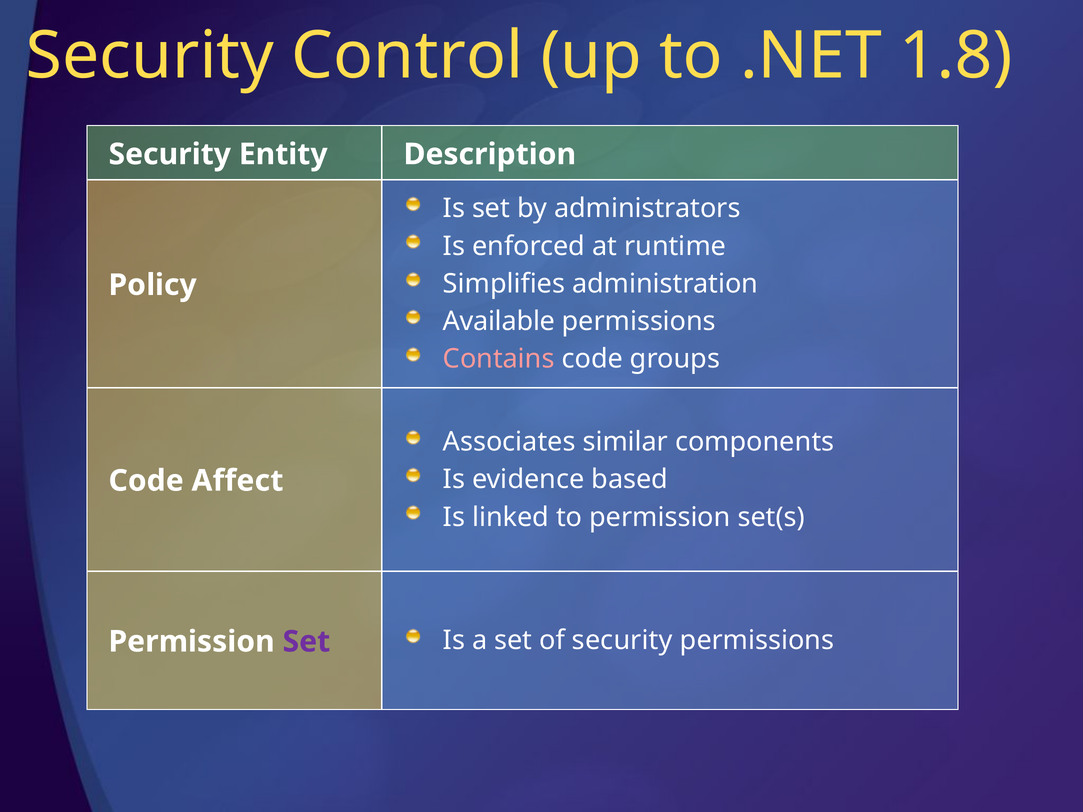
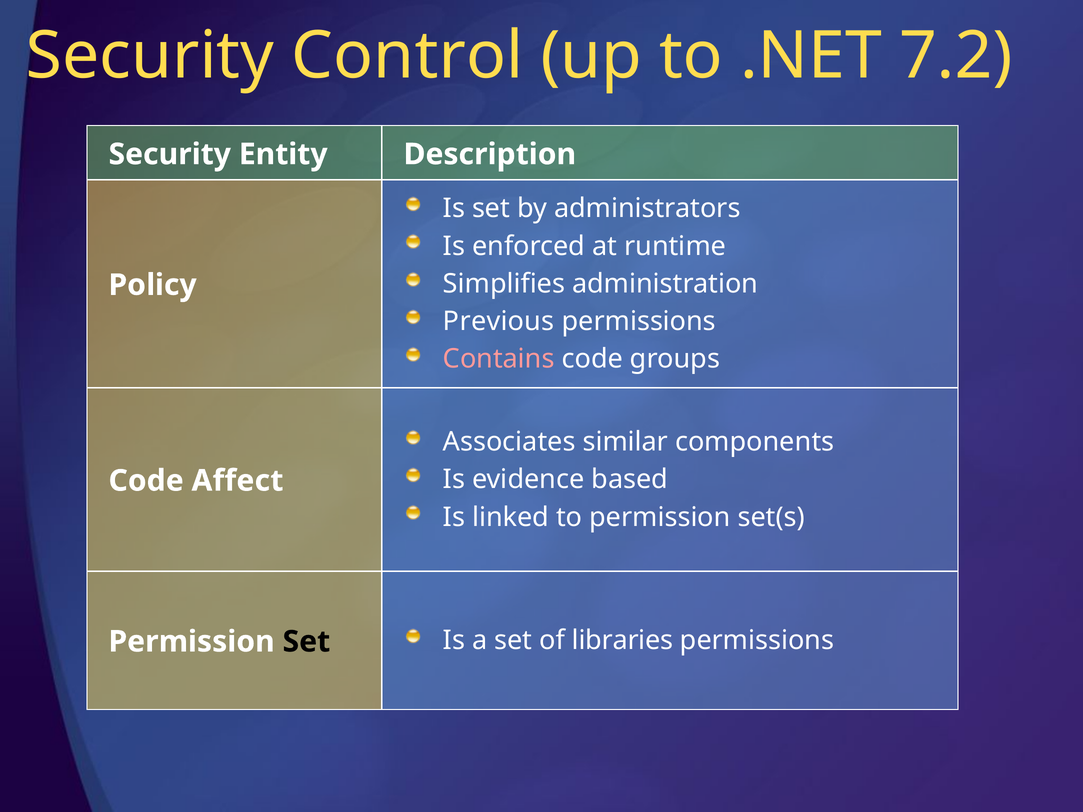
1.8: 1.8 -> 7.2
Available: Available -> Previous
Set at (306, 642) colour: purple -> black
of security: security -> libraries
